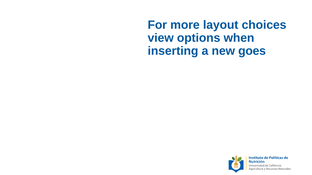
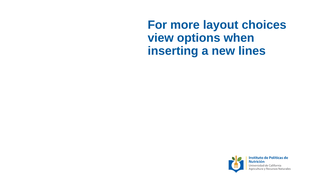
goes: goes -> lines
